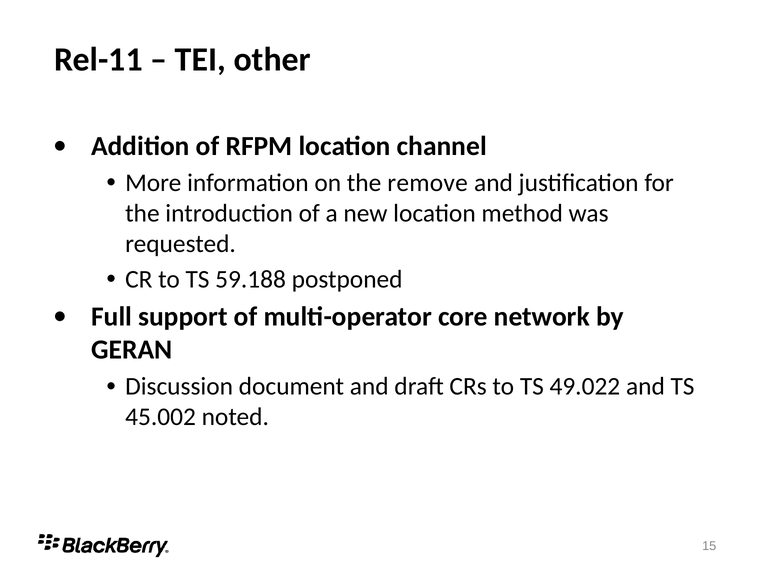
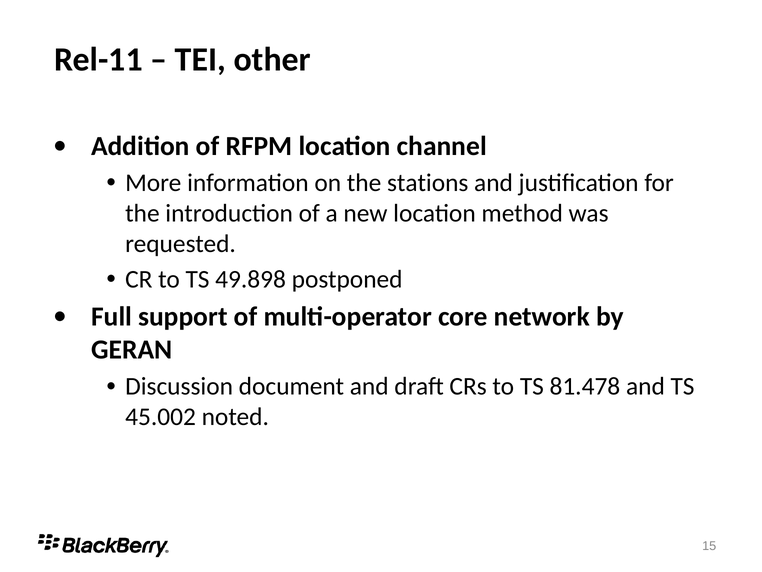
remove: remove -> stations
59.188: 59.188 -> 49.898
49.022: 49.022 -> 81.478
